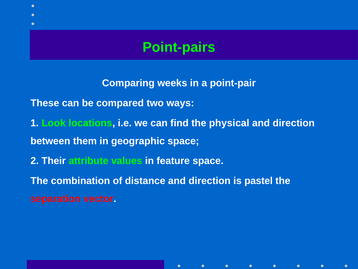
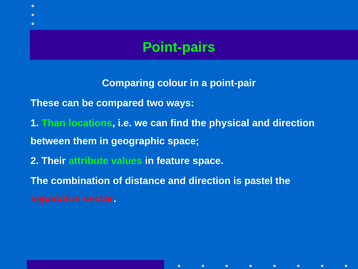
weeks: weeks -> colour
Look: Look -> Than
